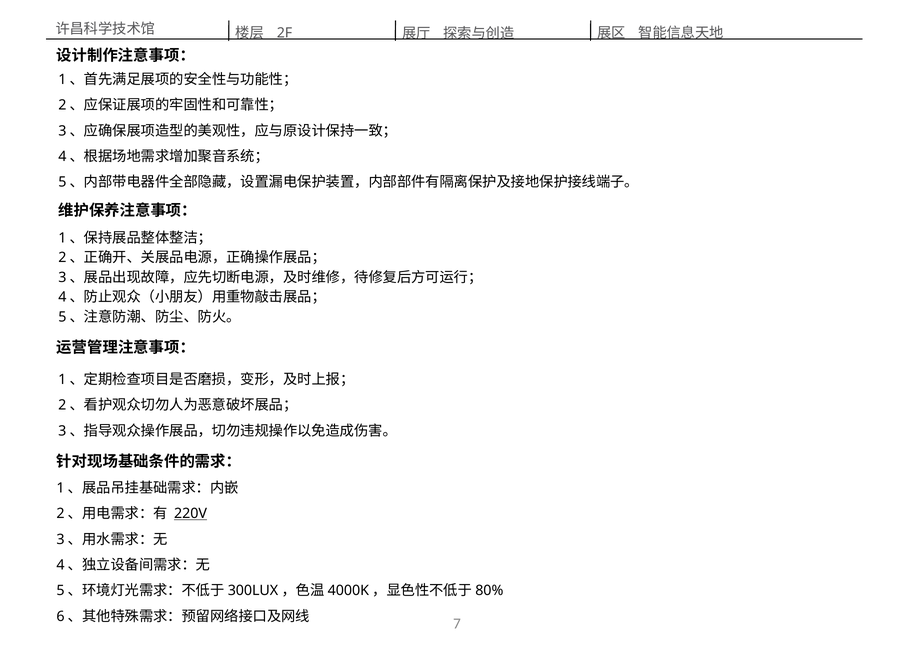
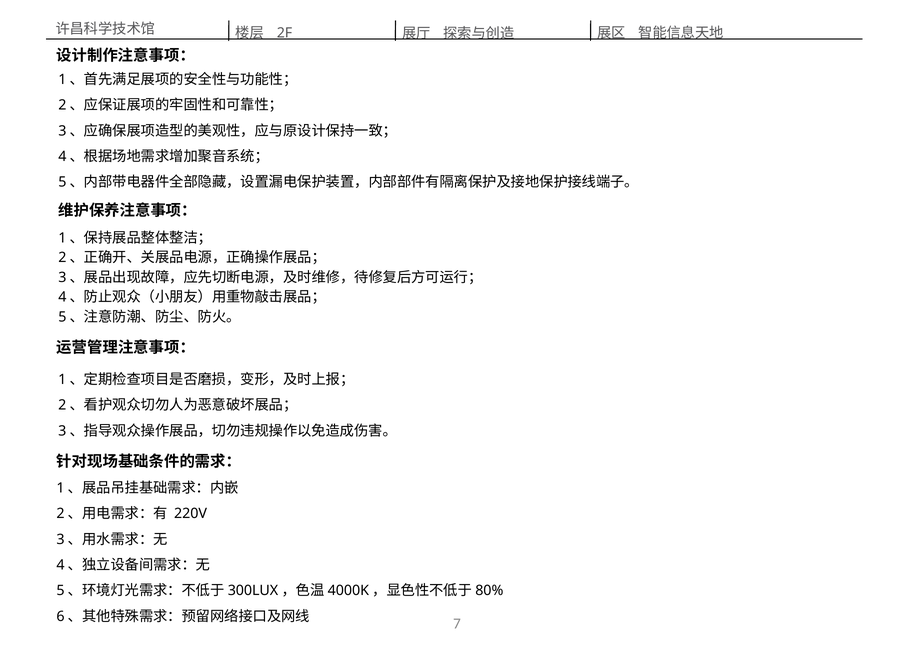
220V underline: present -> none
